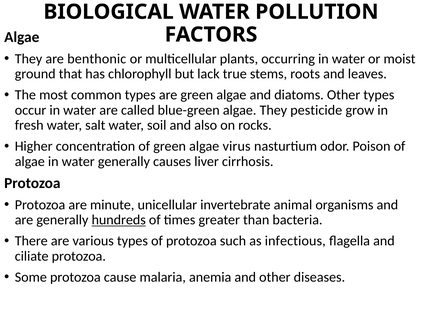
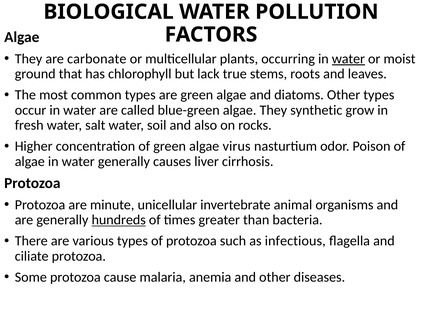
benthonic: benthonic -> carbonate
water at (348, 59) underline: none -> present
pesticide: pesticide -> synthetic
